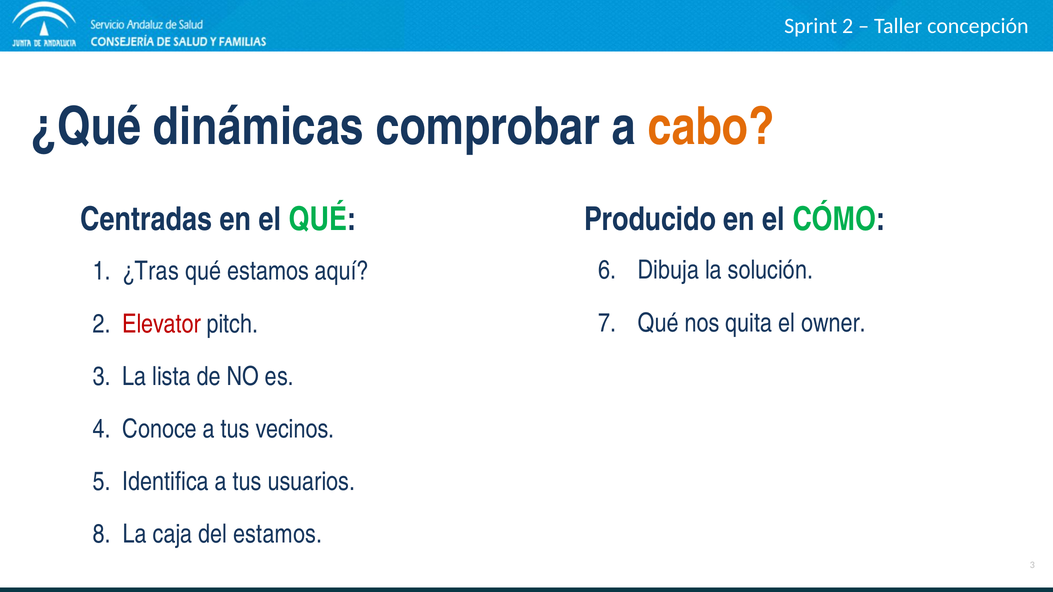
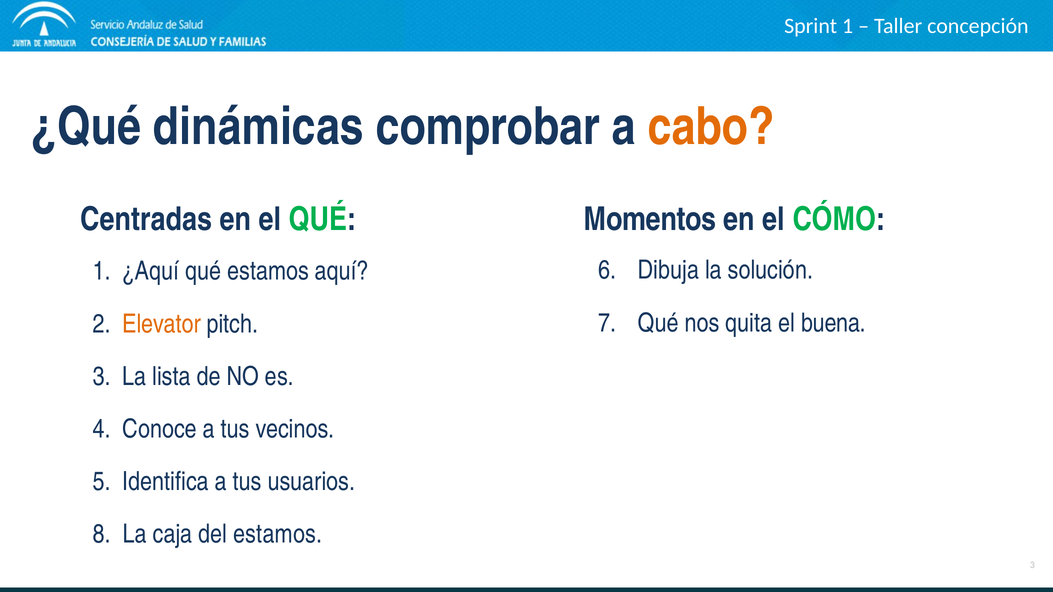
Sprint 2: 2 -> 1
Producido: Producido -> Momentos
¿Tras: ¿Tras -> ¿Aquí
owner: owner -> buena
Elevator colour: red -> orange
